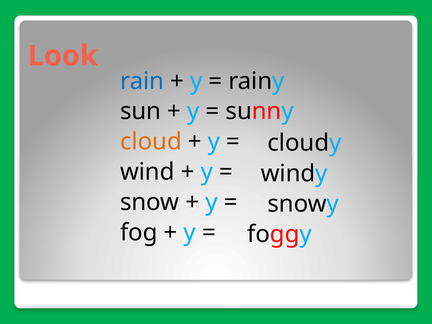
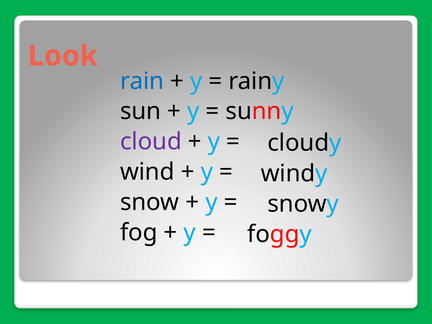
cloud colour: orange -> purple
